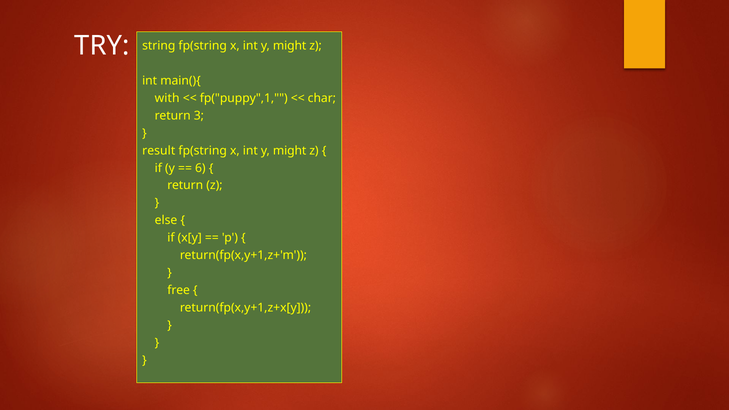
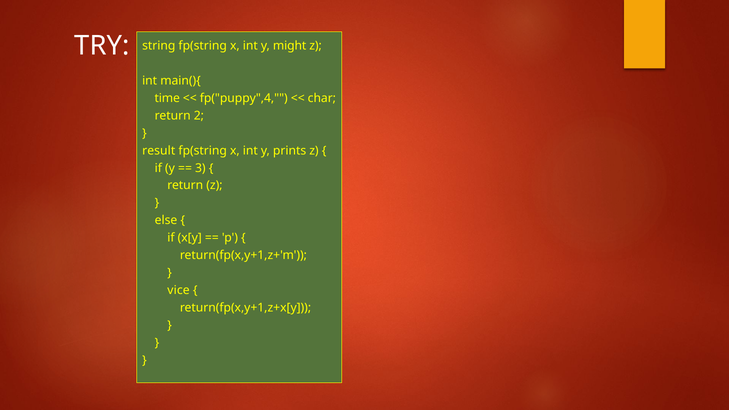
with: with -> time
fp("puppy",1: fp("puppy",1 -> fp("puppy",4
3: 3 -> 2
might at (290, 151): might -> prints
6: 6 -> 3
free: free -> vice
